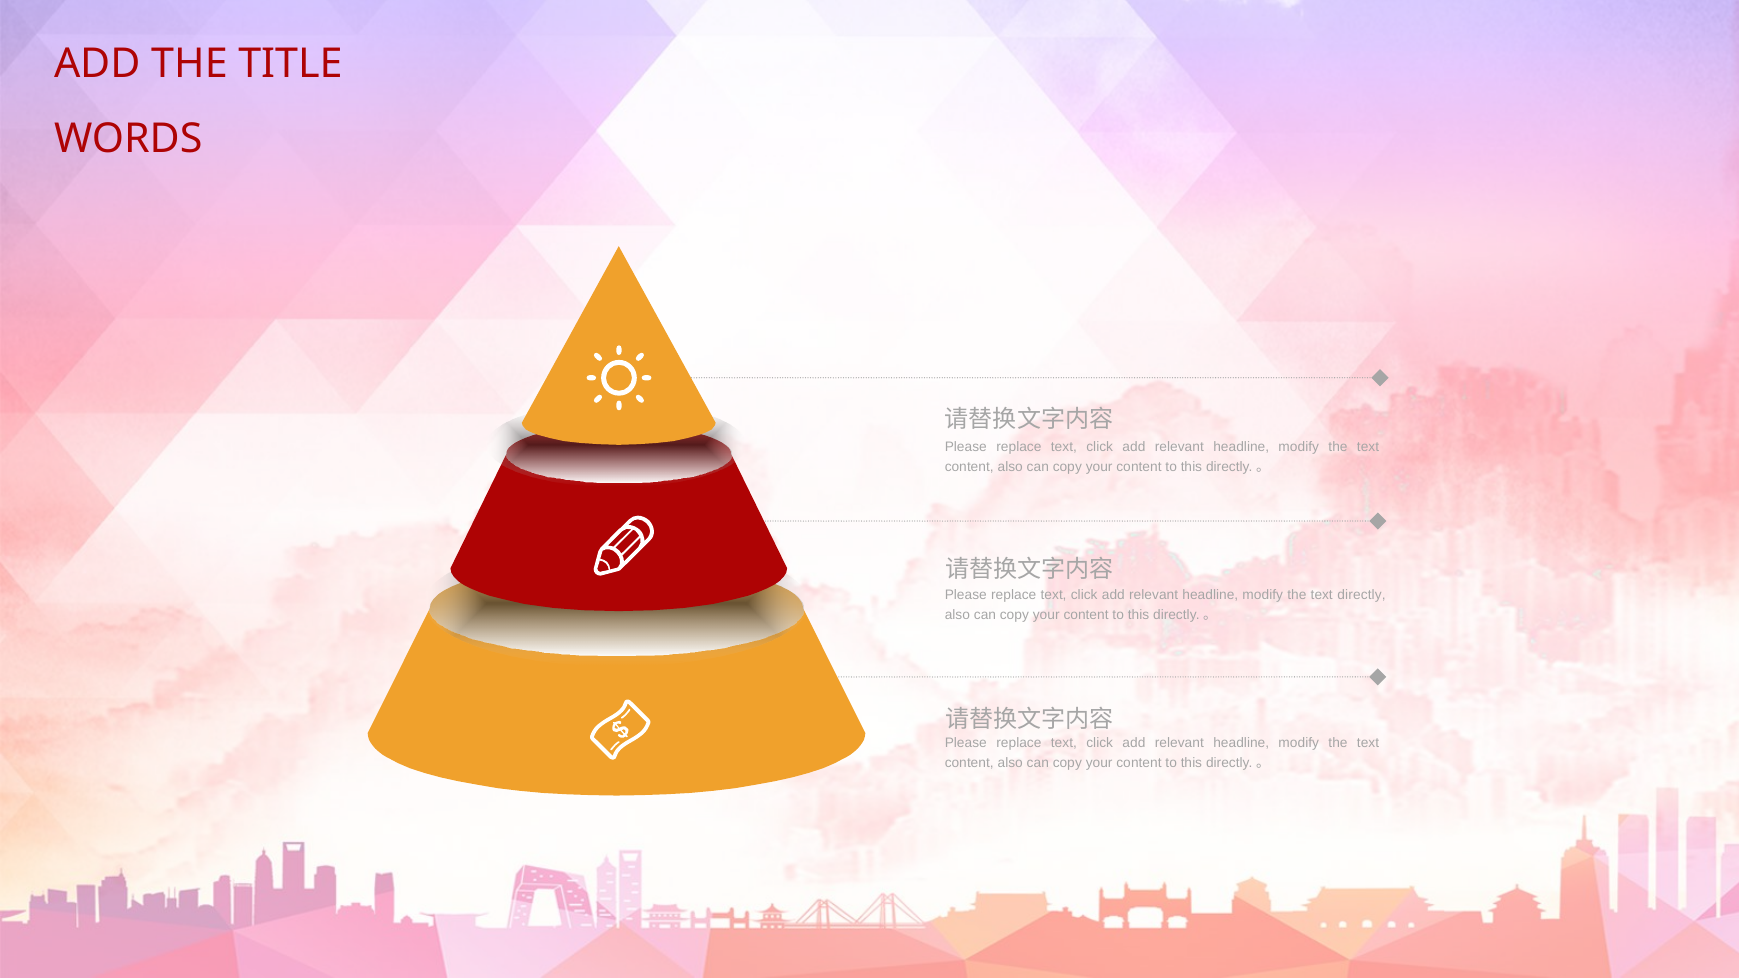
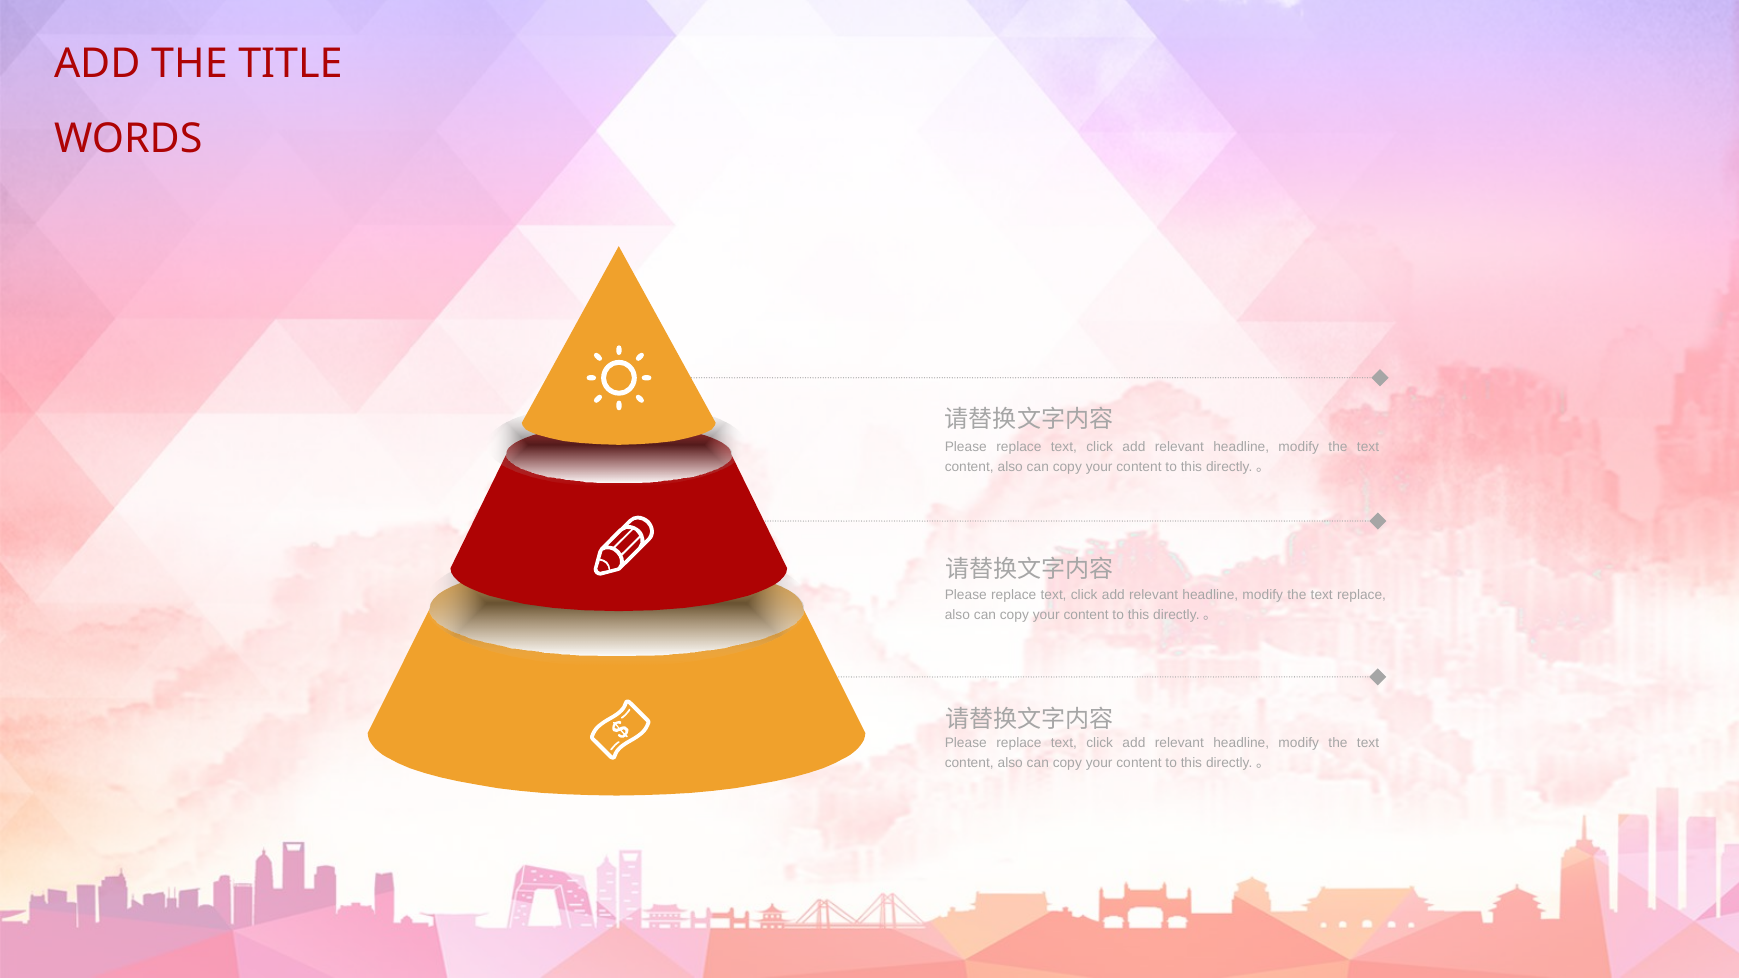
text directly: directly -> replace
